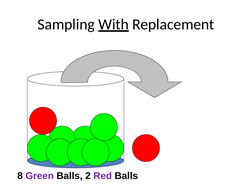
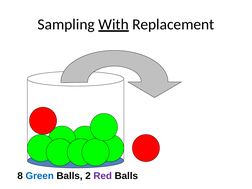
Green colour: purple -> blue
